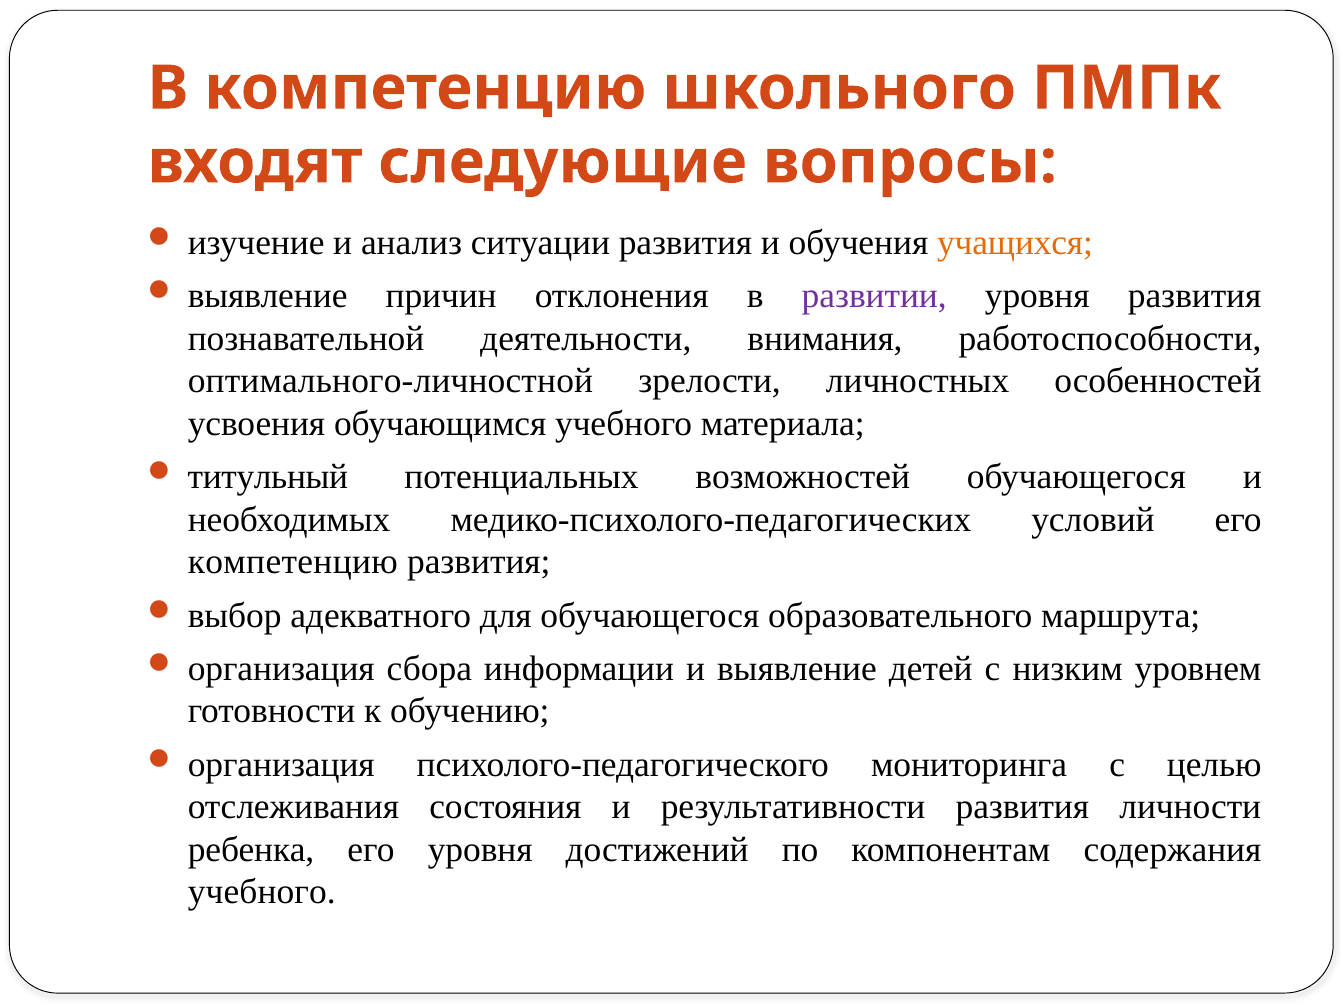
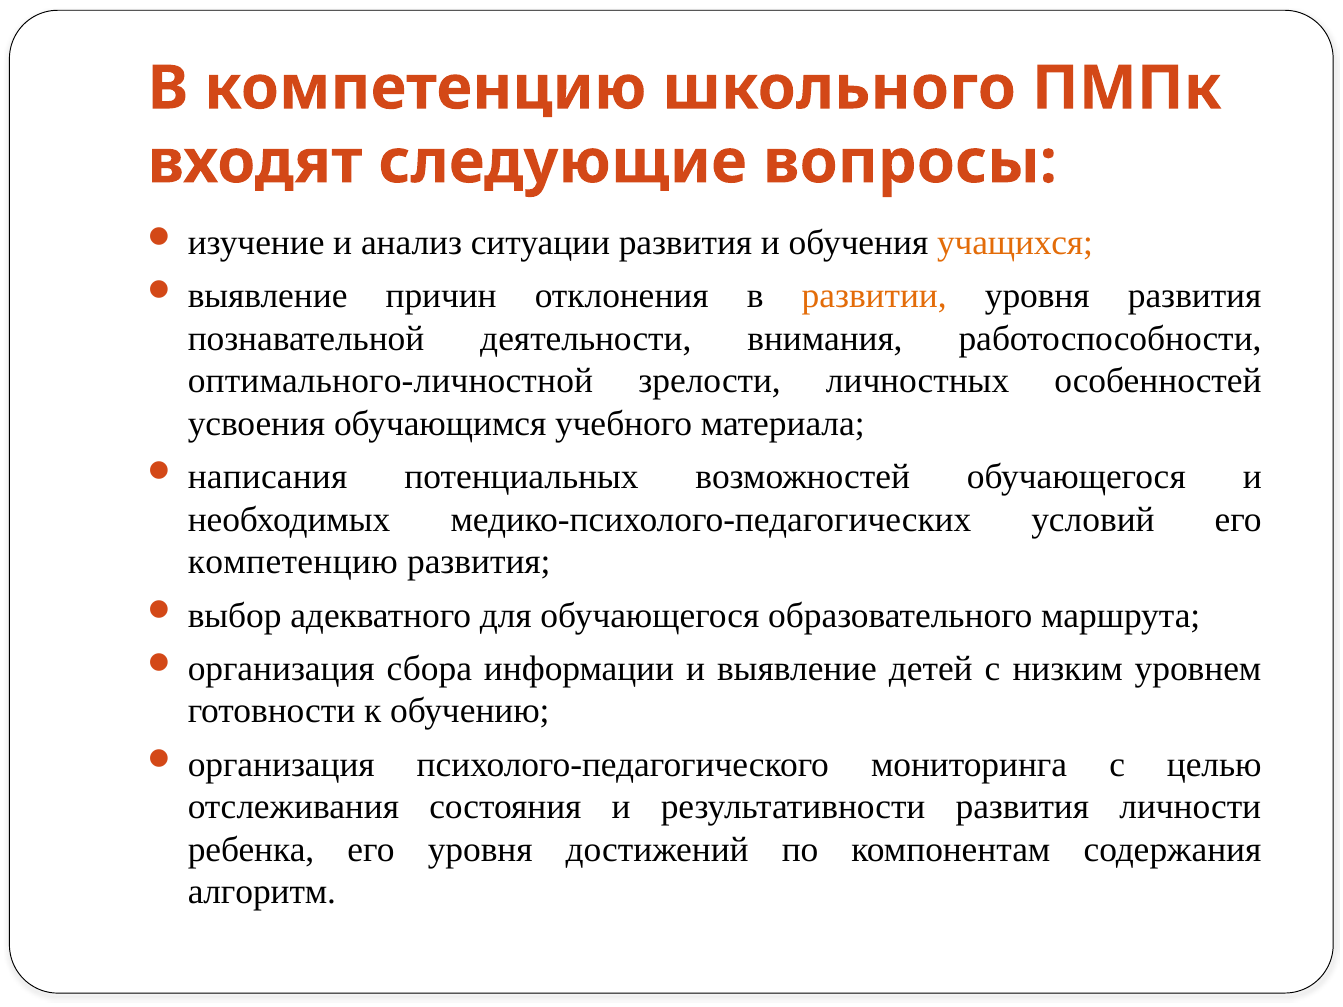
развитии colour: purple -> orange
титульный: титульный -> написания
учебного at (262, 892): учебного -> алгоритм
